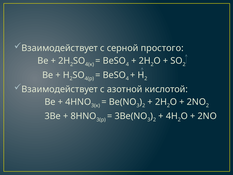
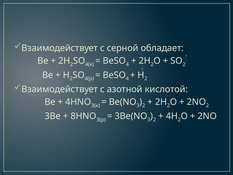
простого: простого -> обладает
